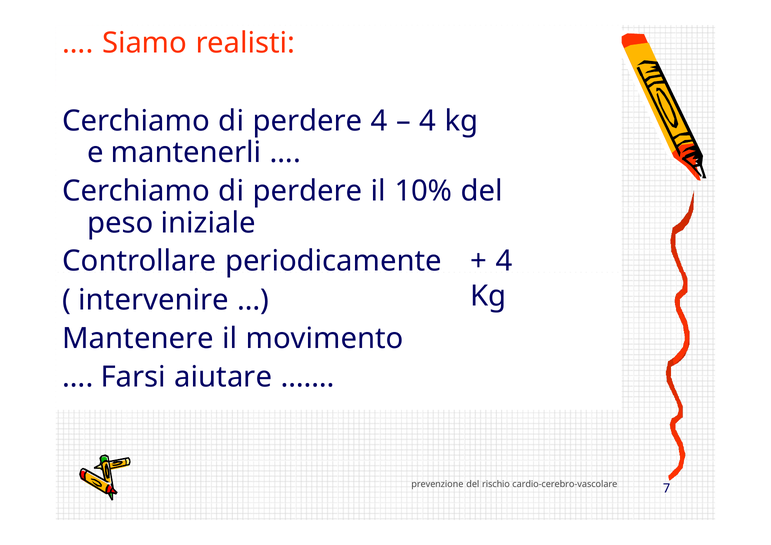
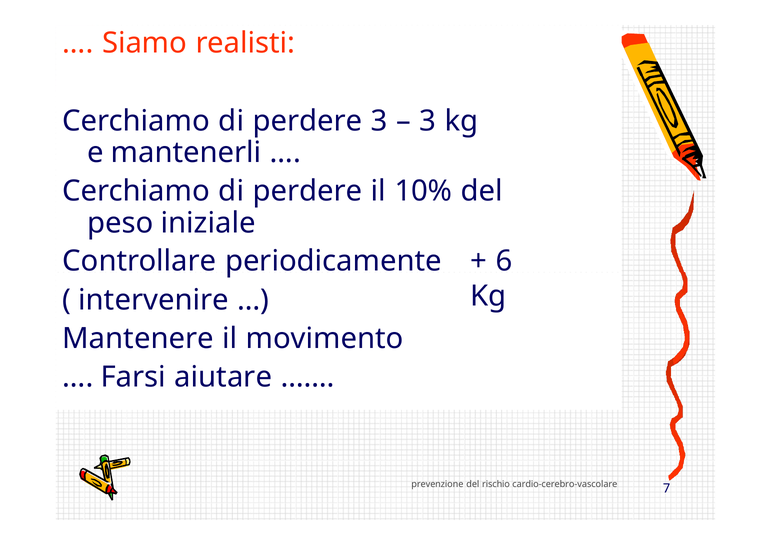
perdere 4: 4 -> 3
4 at (428, 121): 4 -> 3
4 at (504, 261): 4 -> 6
